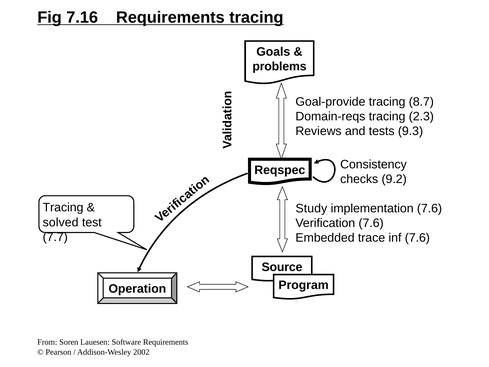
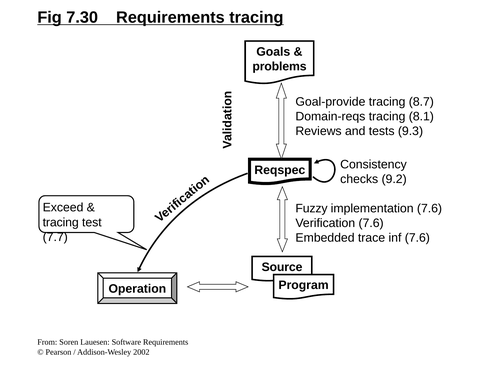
7.16: 7.16 -> 7.30
2.3: 2.3 -> 8.1
Tracing at (63, 207): Tracing -> Exceed
Study: Study -> Fuzzy
solved at (61, 222): solved -> tracing
